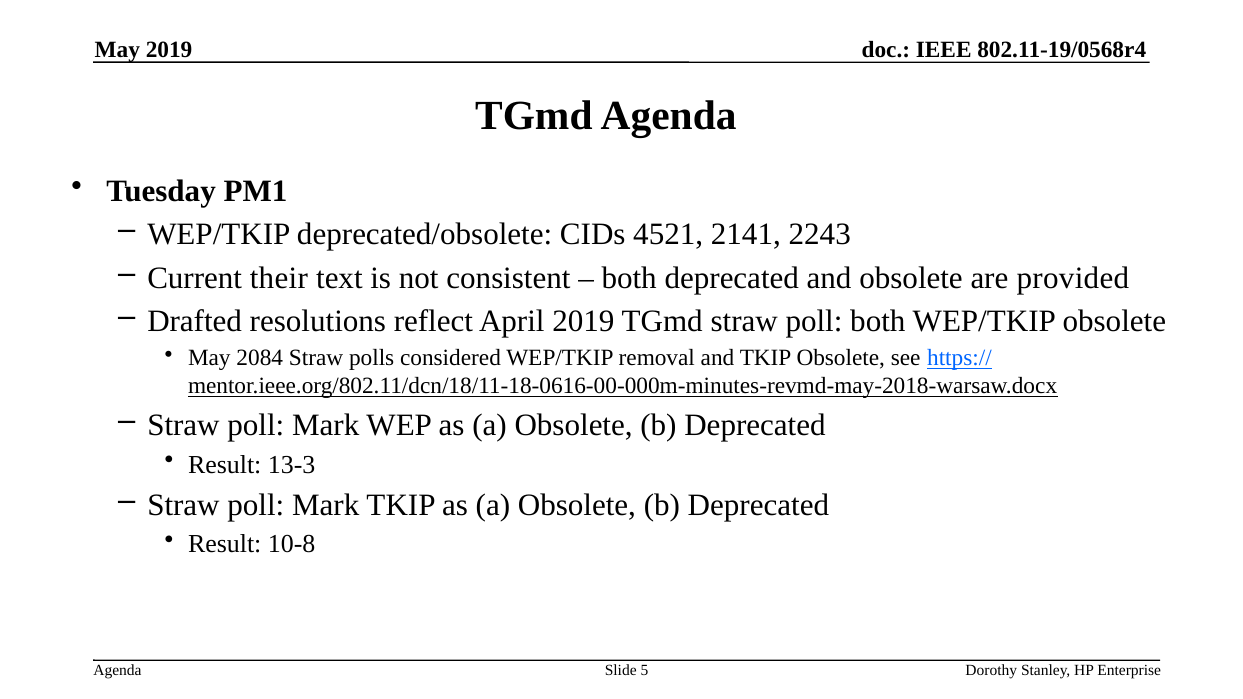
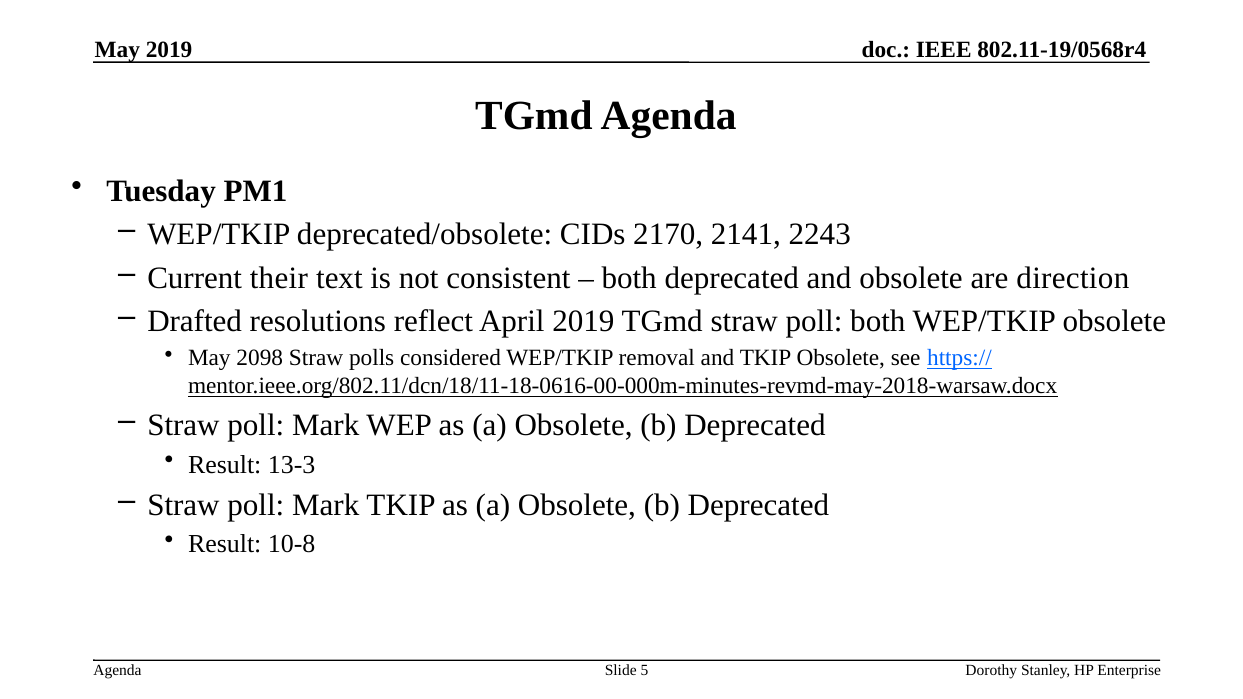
4521: 4521 -> 2170
provided: provided -> direction
2084: 2084 -> 2098
